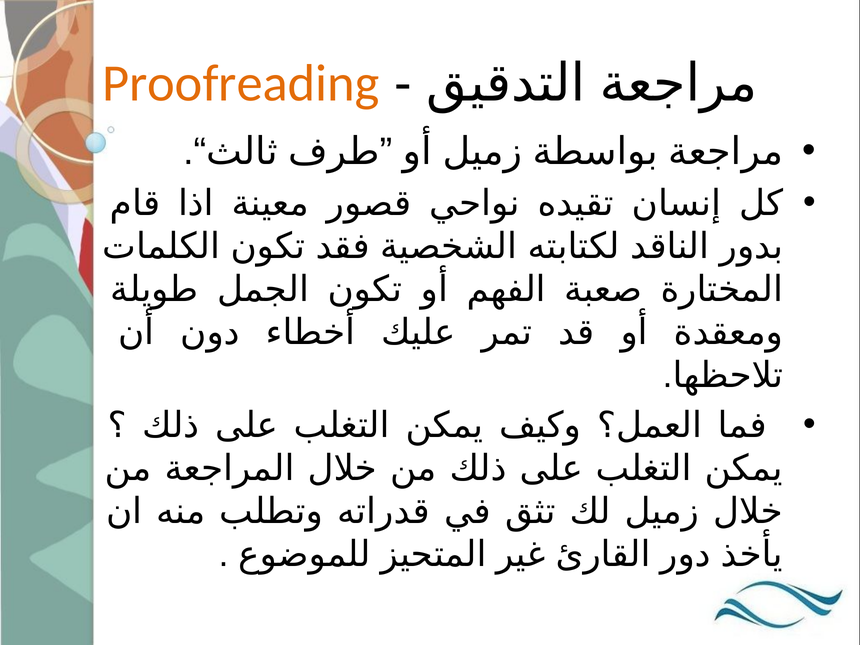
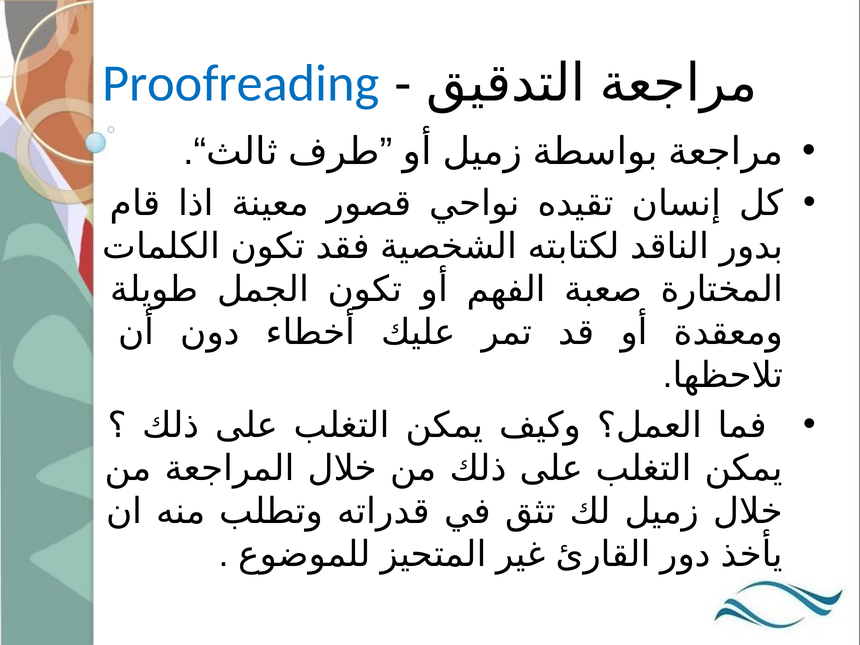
Proofreading colour: orange -> blue
